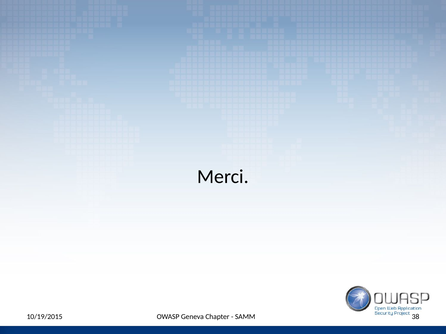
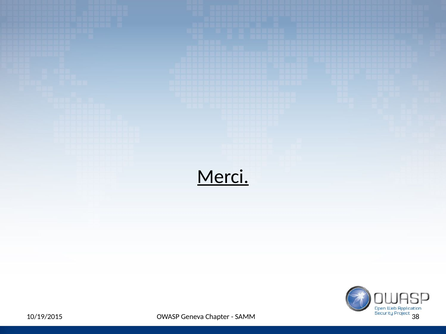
Merci underline: none -> present
